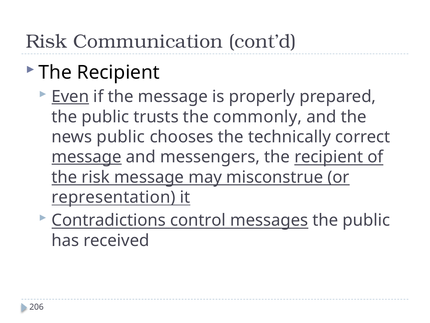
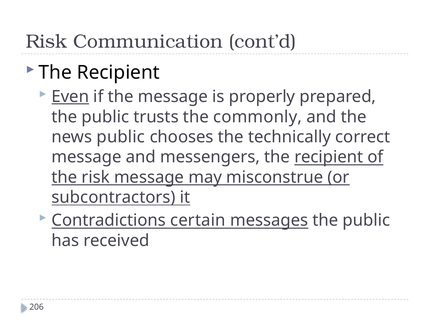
message at (87, 157) underline: present -> none
representation: representation -> subcontractors
control: control -> certain
